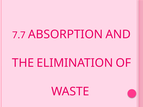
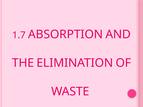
7.7: 7.7 -> 1.7
